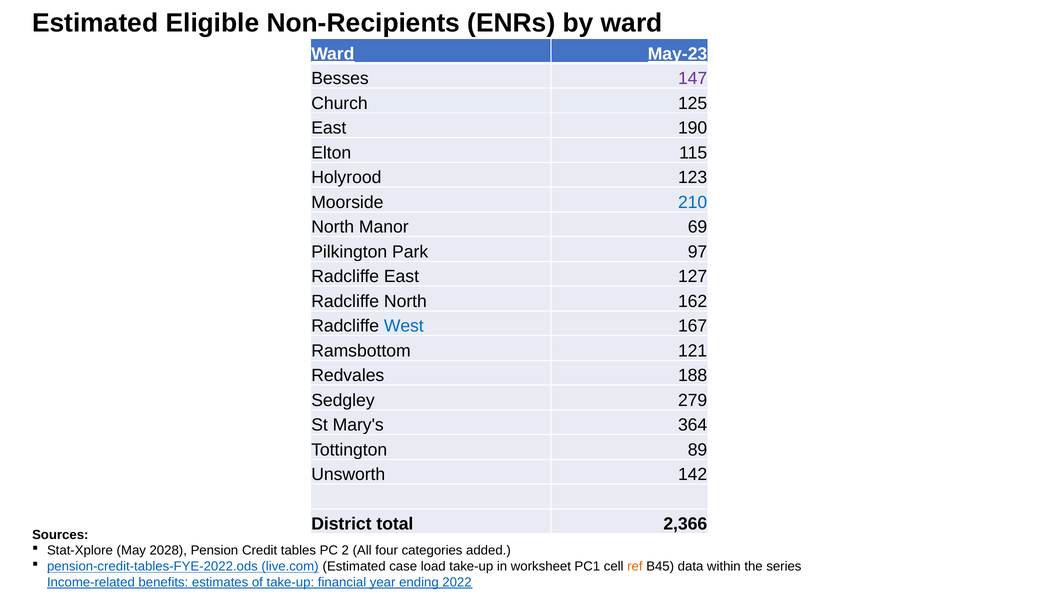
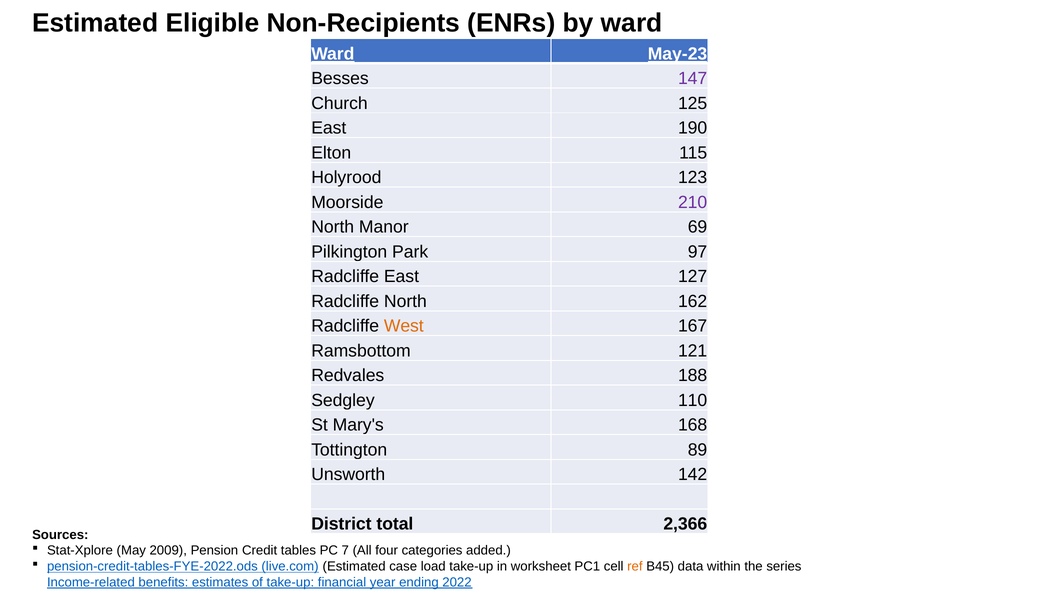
210 colour: blue -> purple
West colour: blue -> orange
279: 279 -> 110
364: 364 -> 168
2028: 2028 -> 2009
2: 2 -> 7
